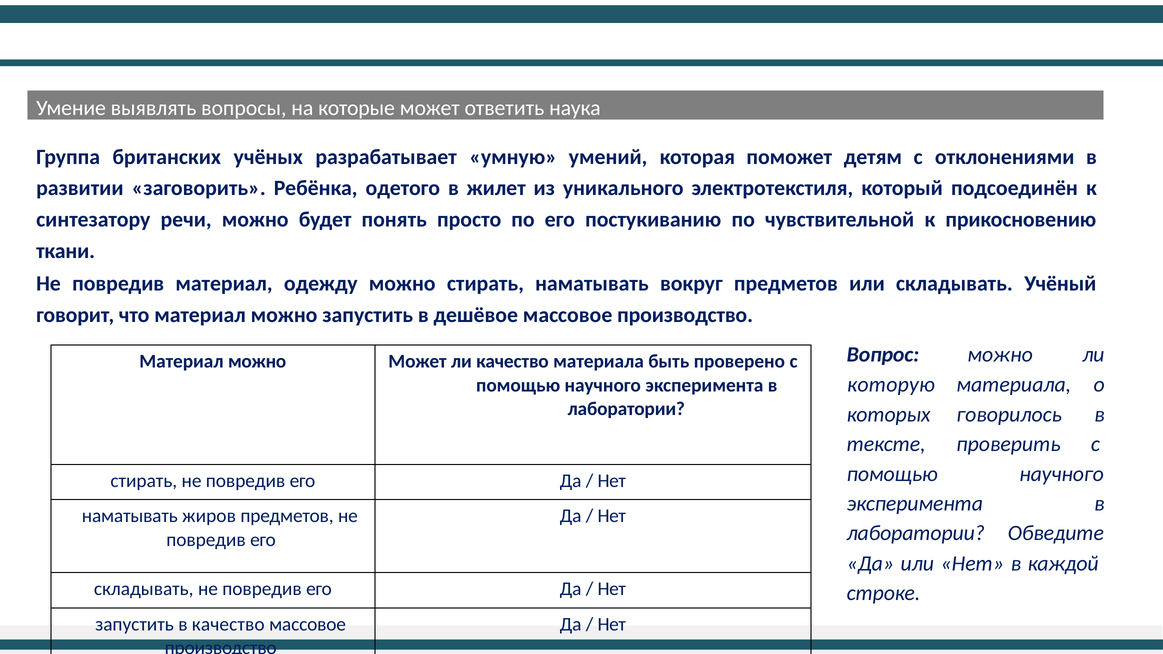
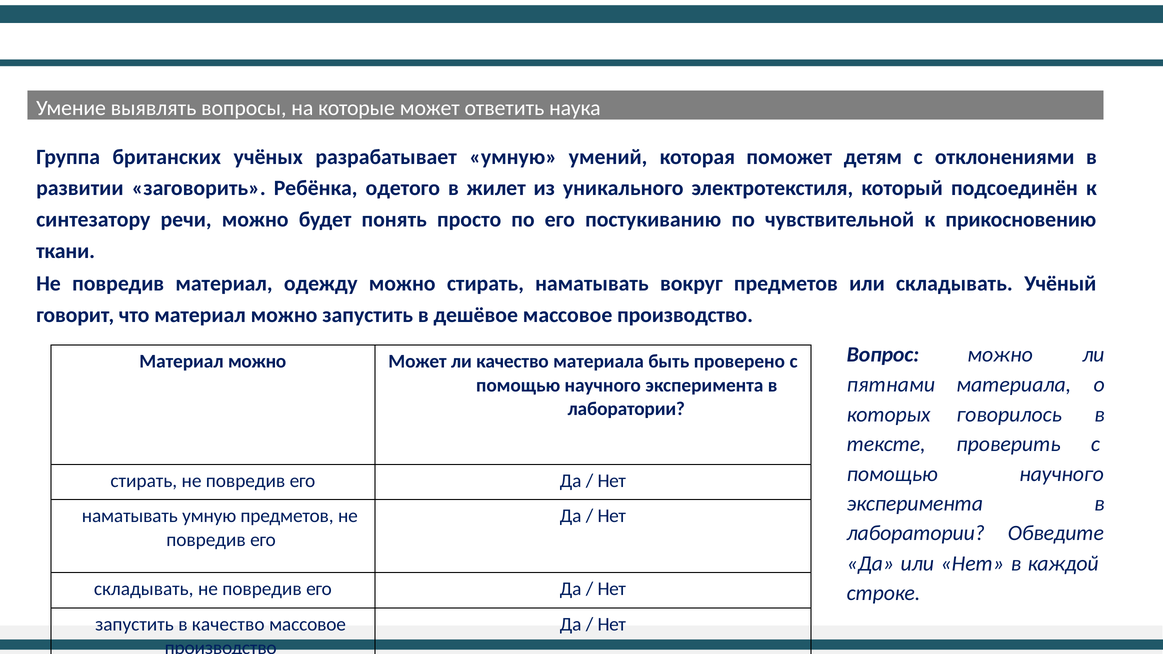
которую: которую -> пятнами
наматывать жиров: жиров -> умную
